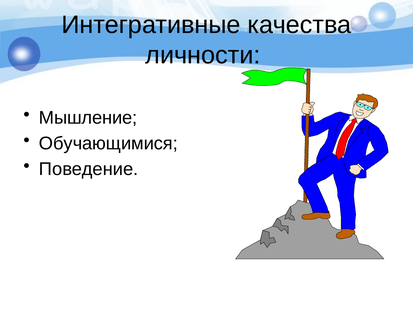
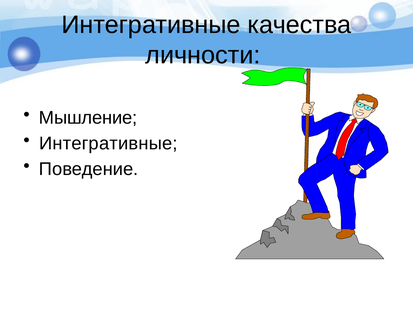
Обучающимися at (108, 143): Обучающимися -> Интегративные
